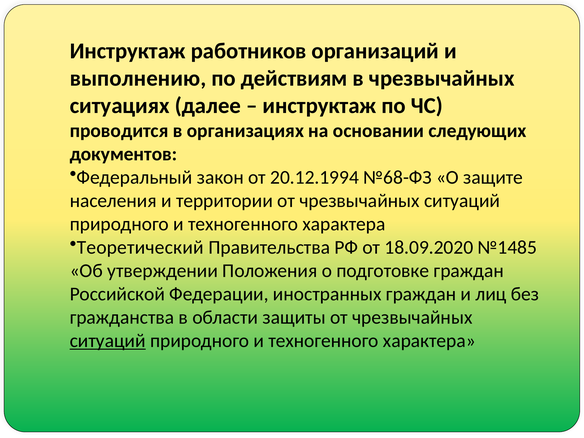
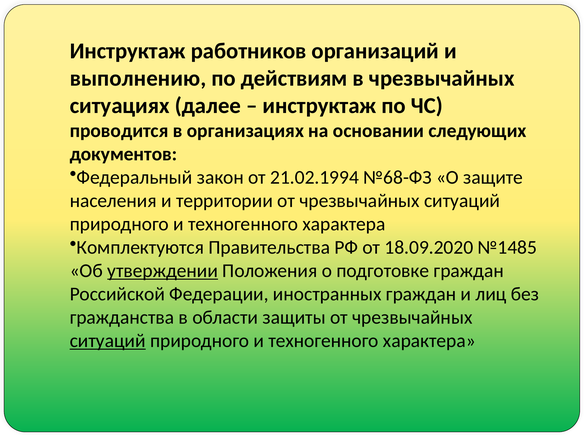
20.12.1994: 20.12.1994 -> 21.02.1994
Теоретический: Теоретический -> Комплектуются
утверждении underline: none -> present
